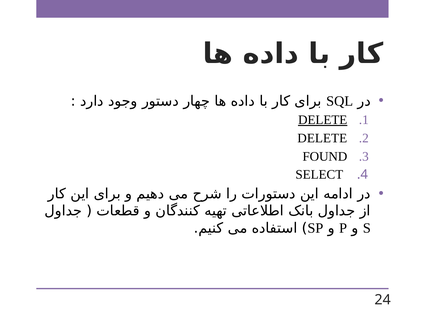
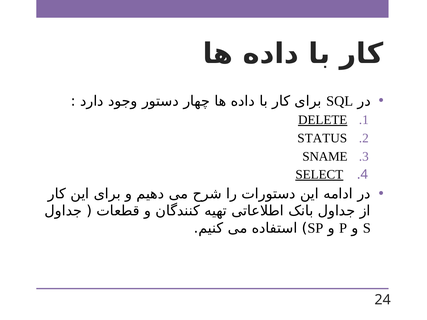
DELETE at (322, 138): DELETE -> STATUS
FOUND: FOUND -> SNAME
SELECT underline: none -> present
